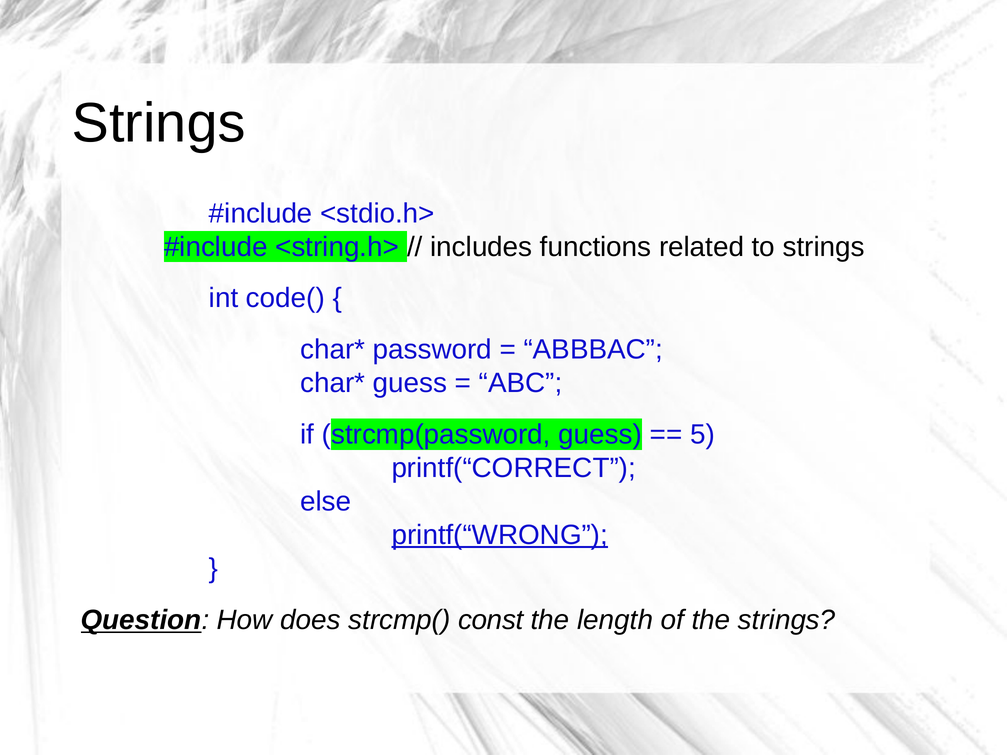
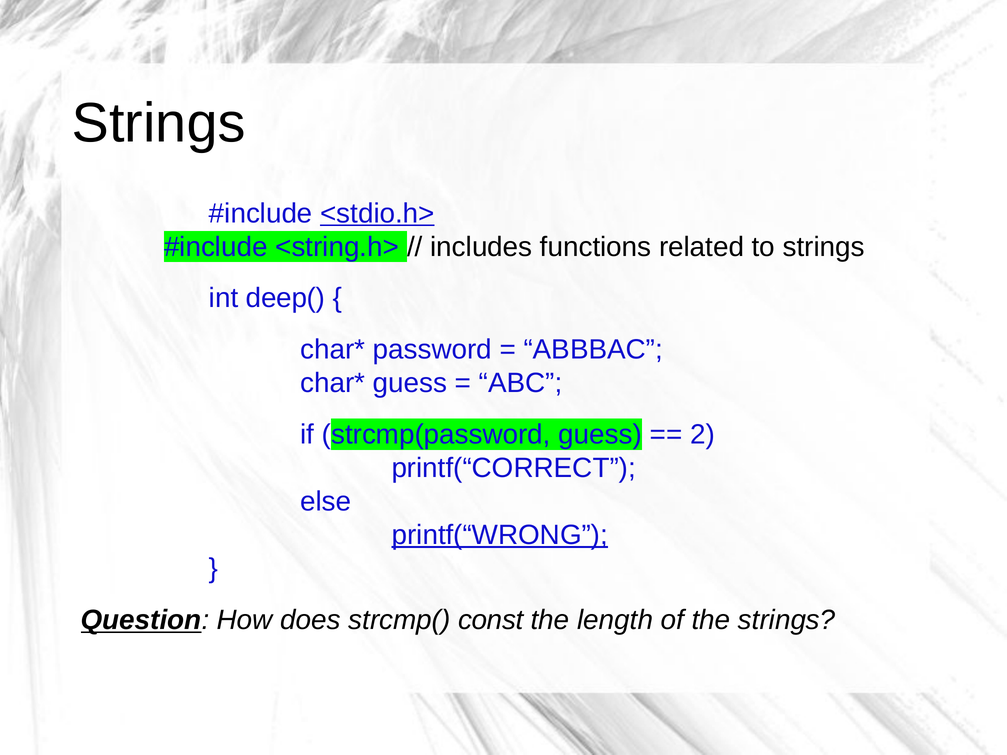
<stdio.h> underline: none -> present
code(: code( -> deep(
5: 5 -> 2
